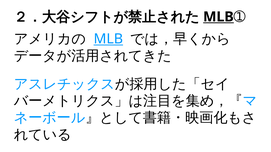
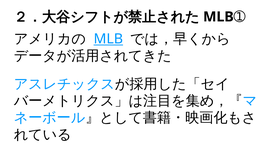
MLB at (218, 17) underline: present -> none
